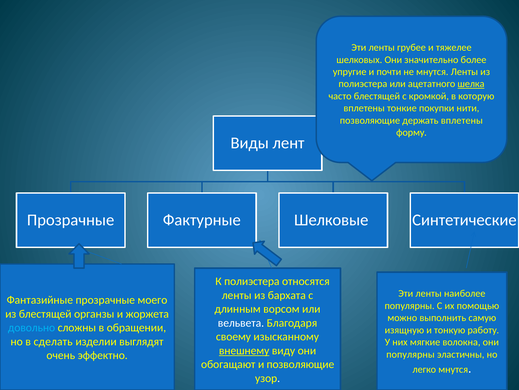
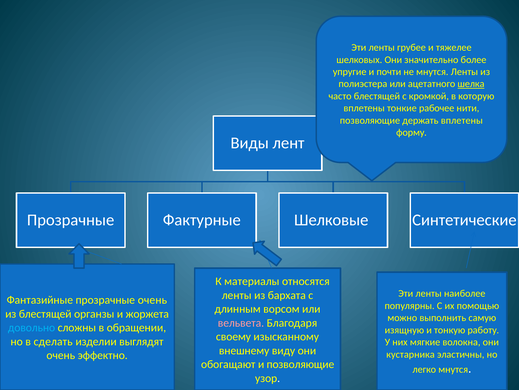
покупки: покупки -> рабочее
К полиэстера: полиэстера -> материалы
прозрачные моего: моего -> очень
вельвета colour: white -> pink
внешнему underline: present -> none
популярны at (410, 354): популярны -> кустарника
